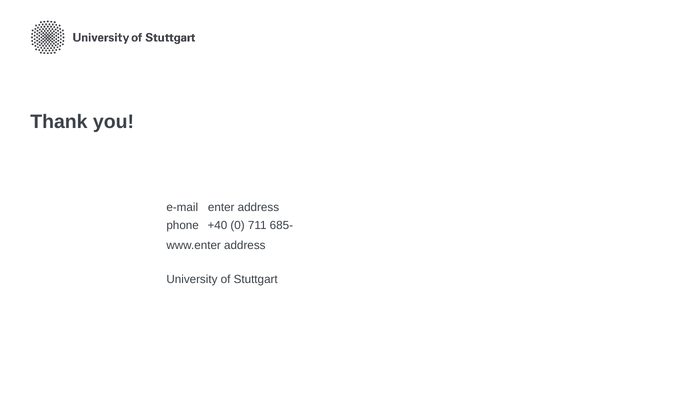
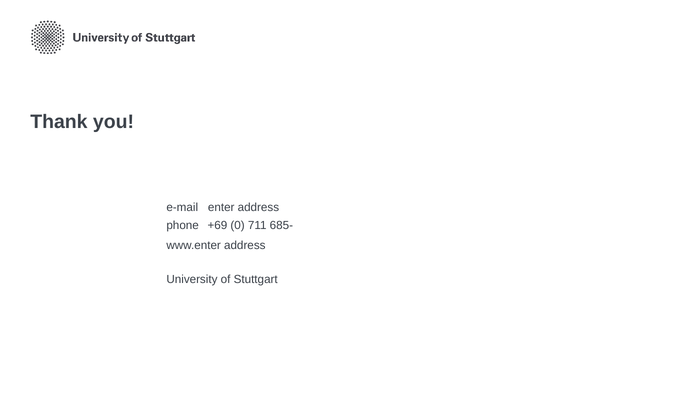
+40: +40 -> +69
